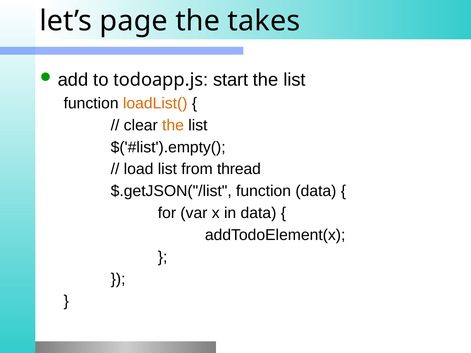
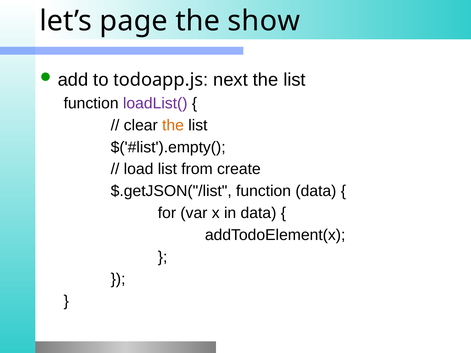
takes: takes -> show
start: start -> next
loadList( colour: orange -> purple
thread: thread -> create
